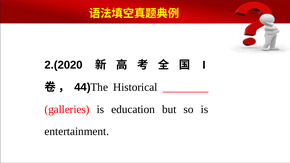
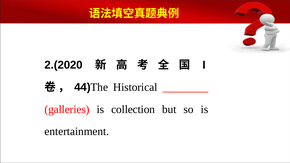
education: education -> collection
